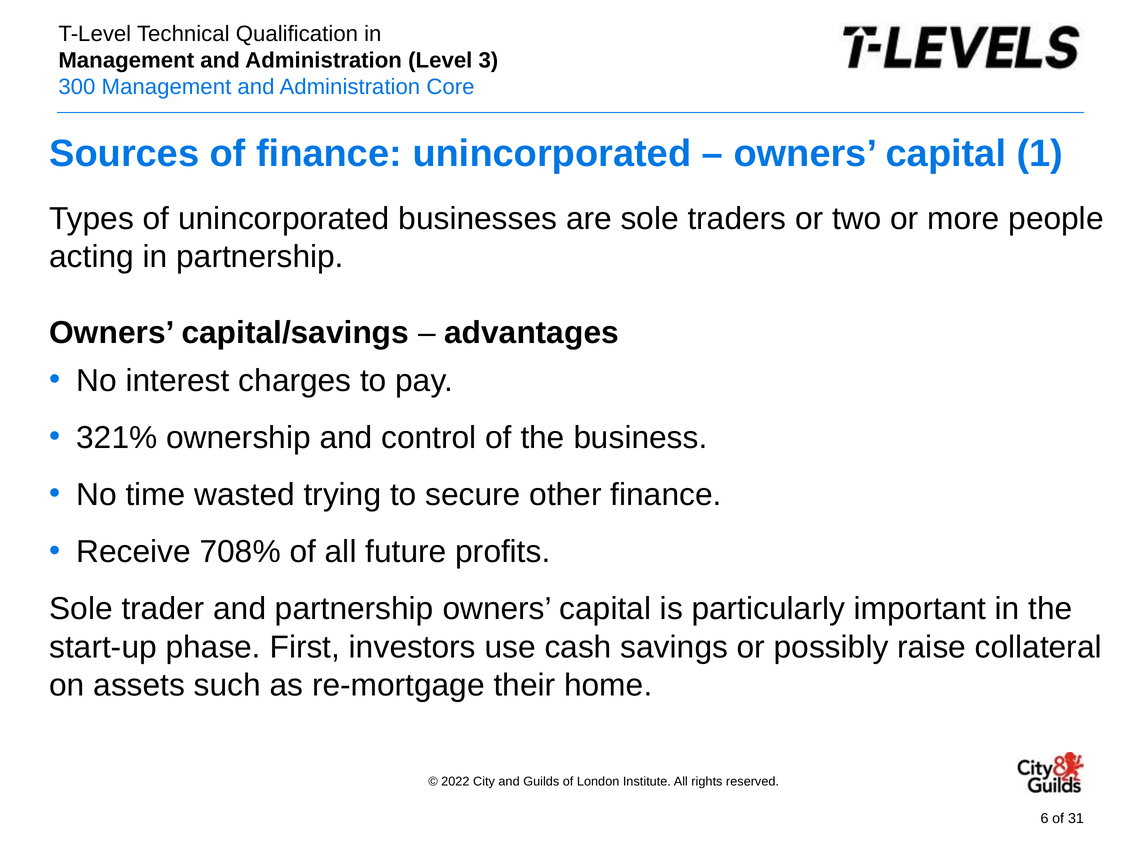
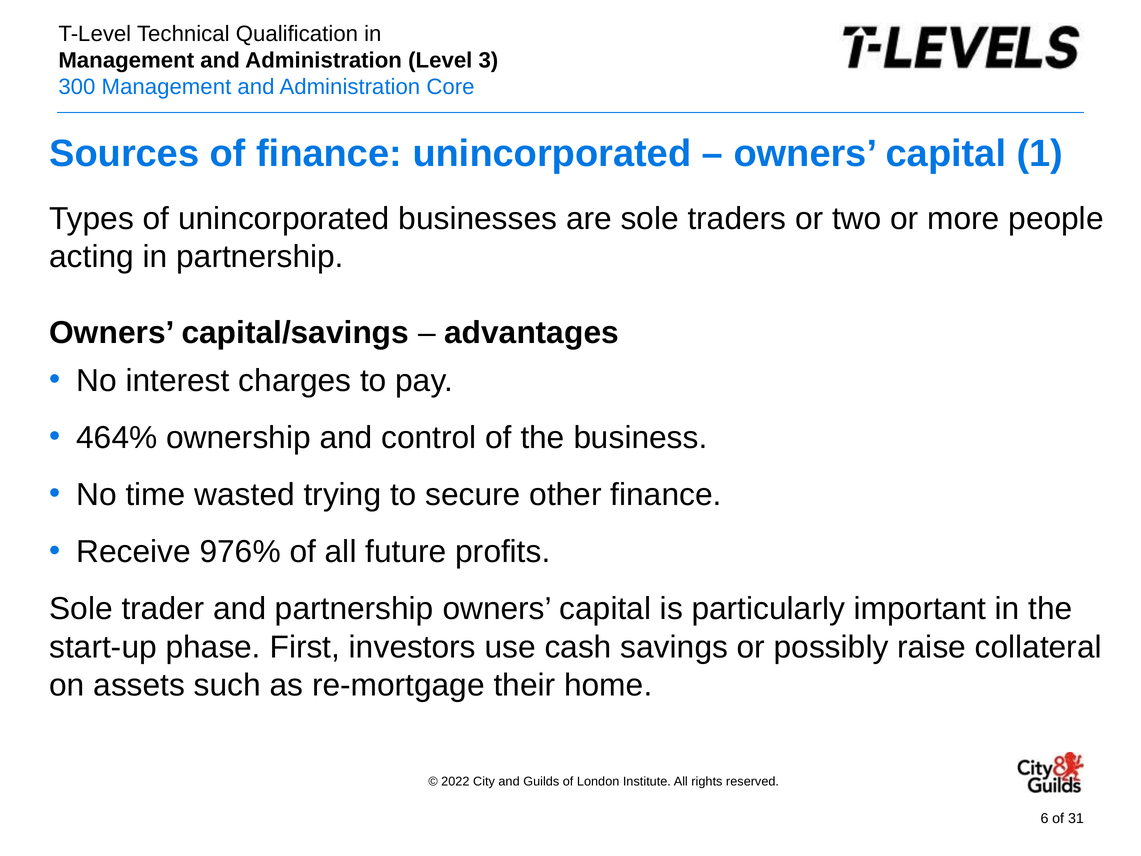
321%: 321% -> 464%
708%: 708% -> 976%
